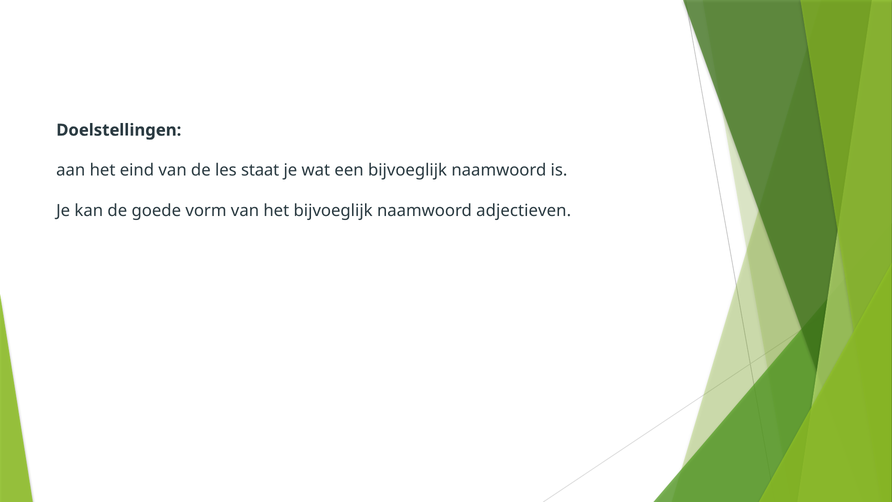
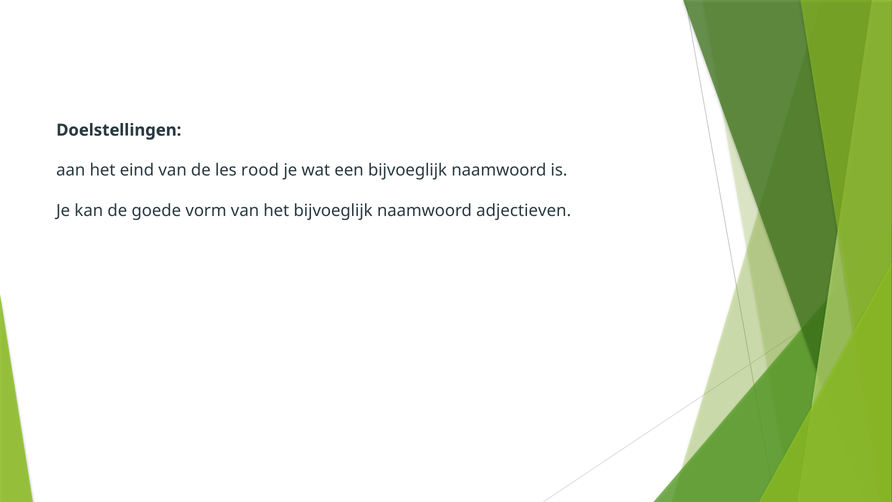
staat: staat -> rood
